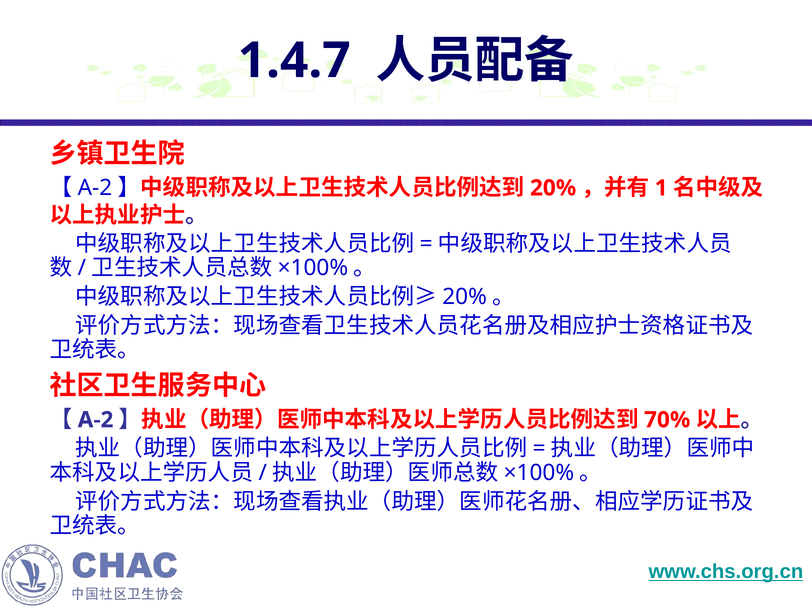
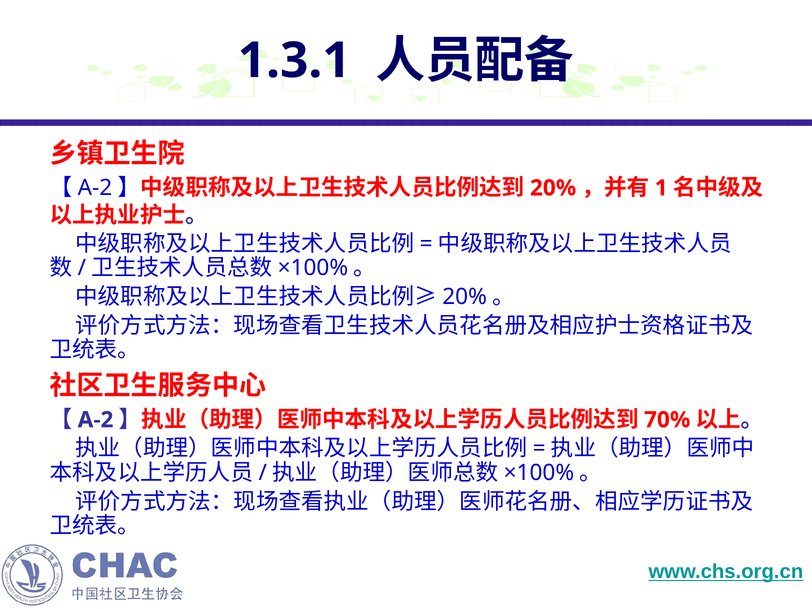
1.4.7: 1.4.7 -> 1.3.1
